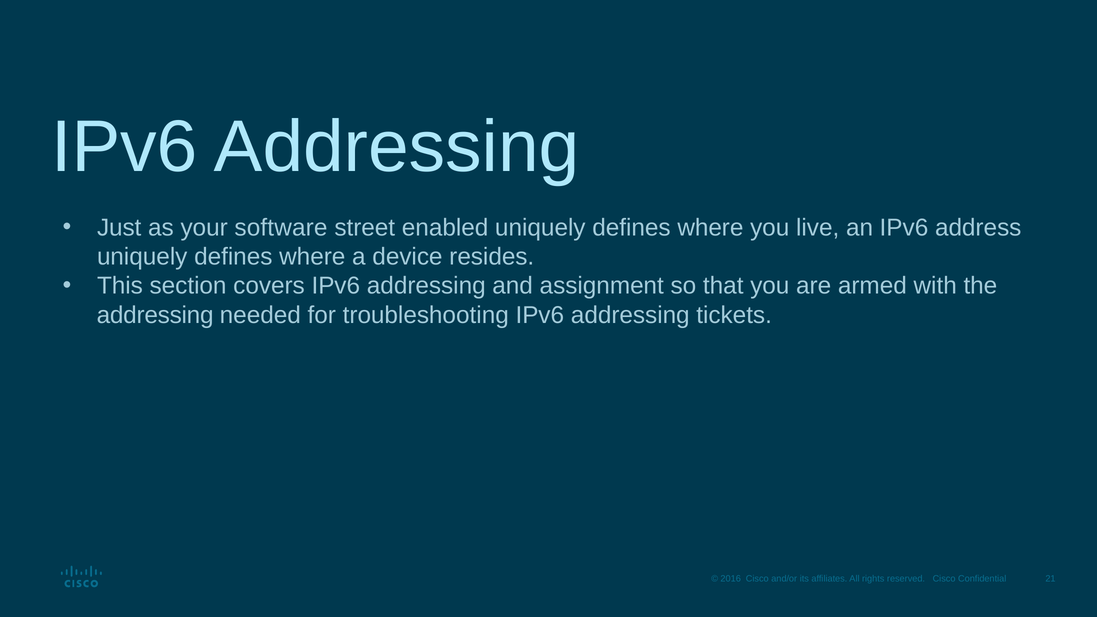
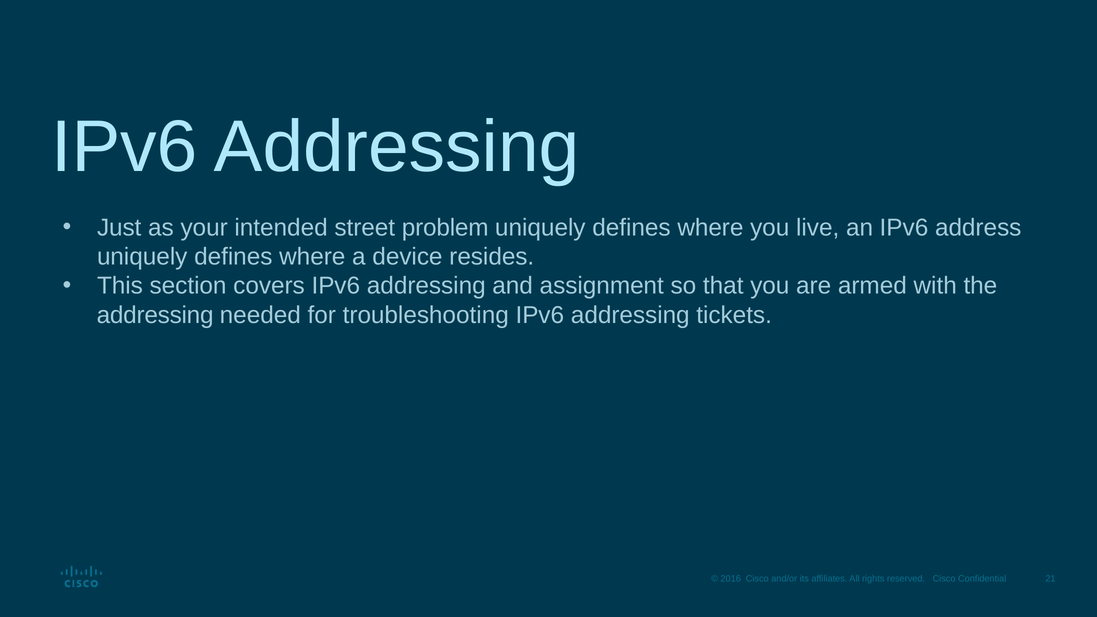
software: software -> intended
enabled: enabled -> problem
